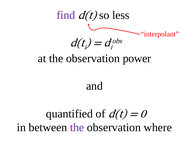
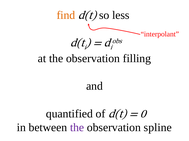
find colour: purple -> orange
power: power -> filling
where: where -> spline
